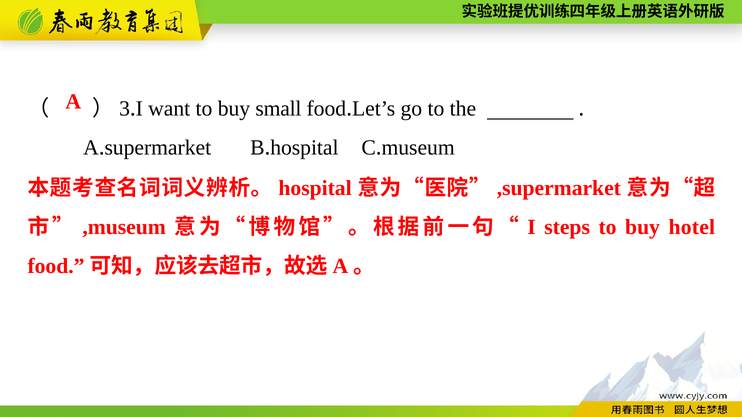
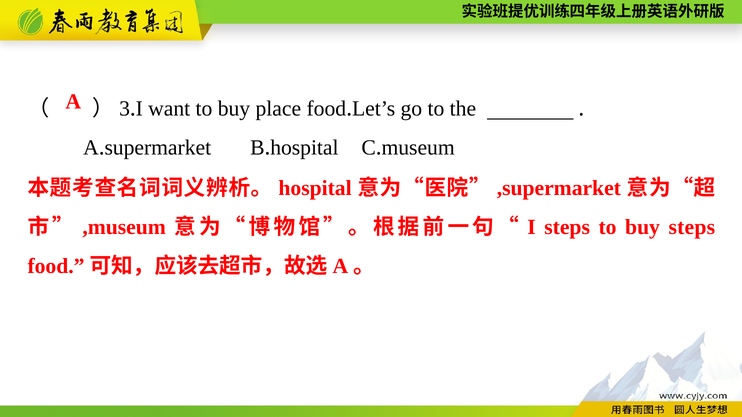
small: small -> place
buy hotel: hotel -> steps
